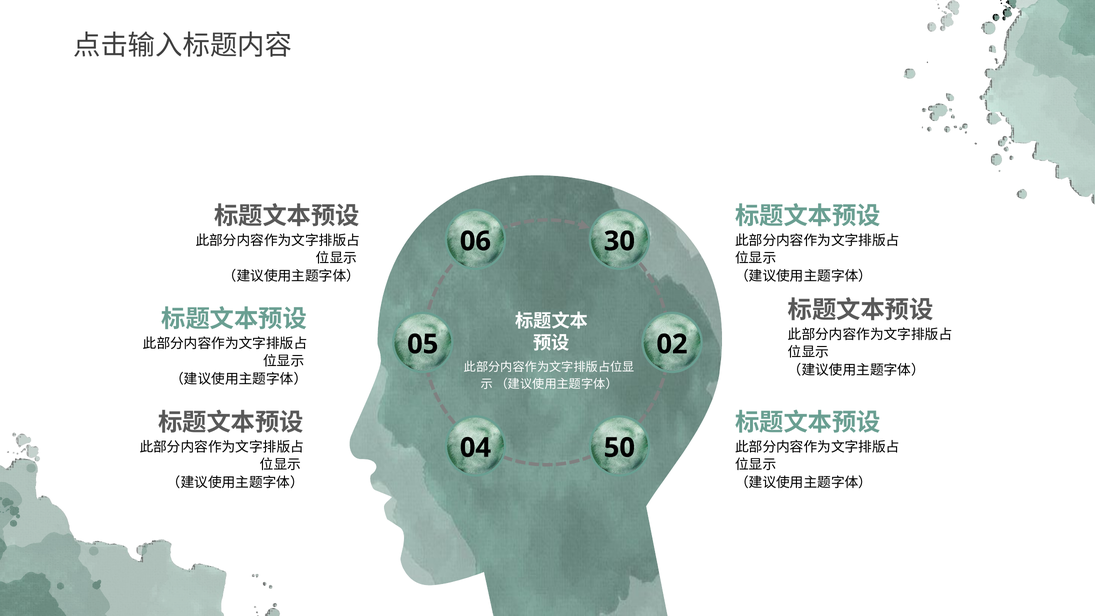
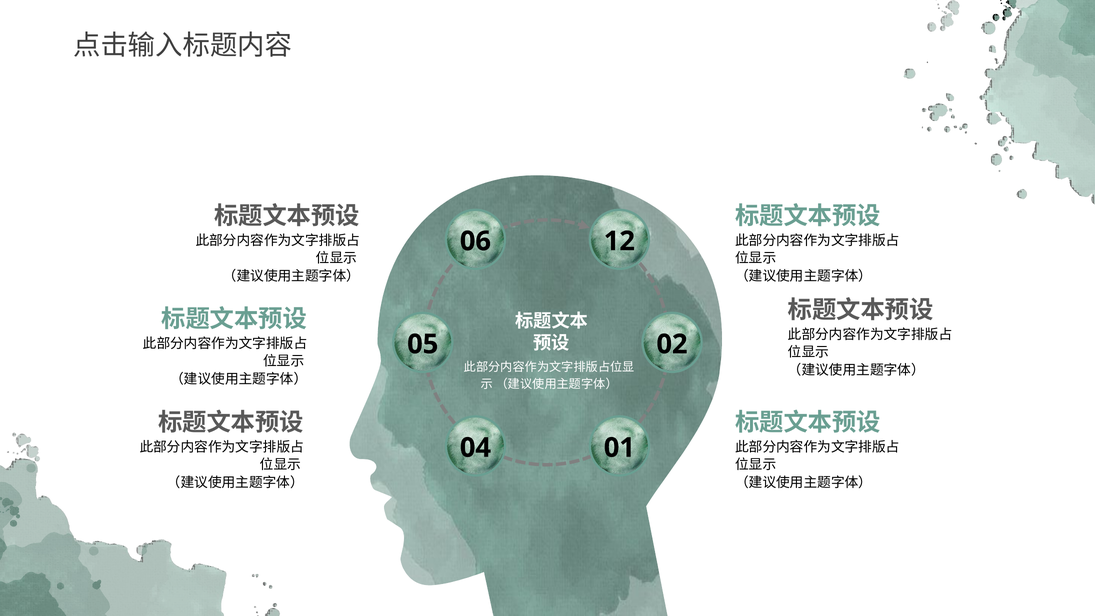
30: 30 -> 12
50: 50 -> 01
